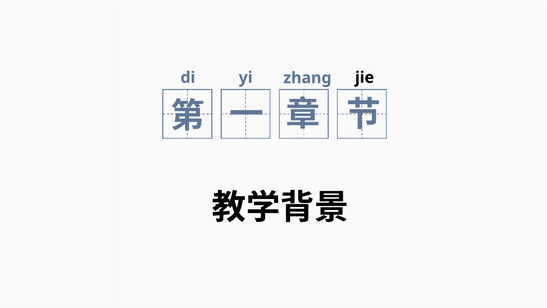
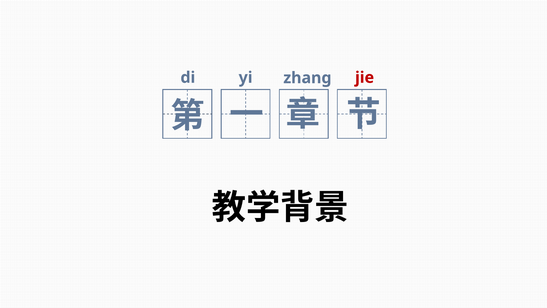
jie colour: black -> red
